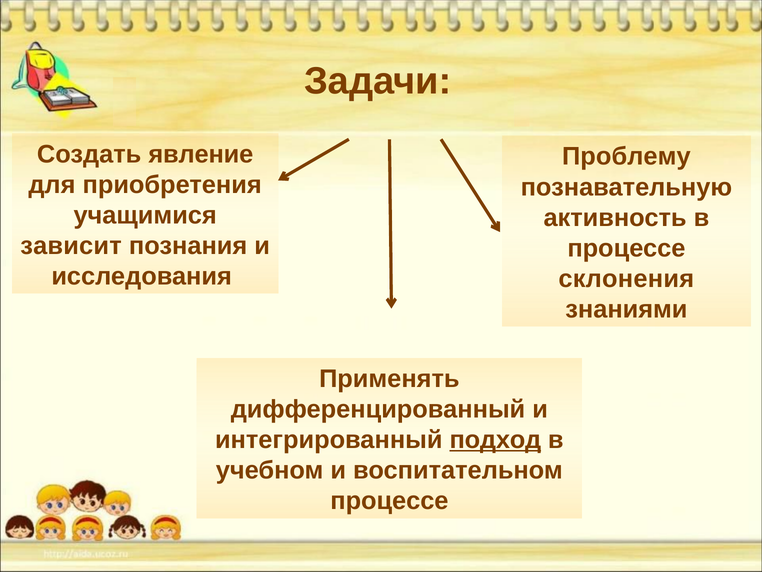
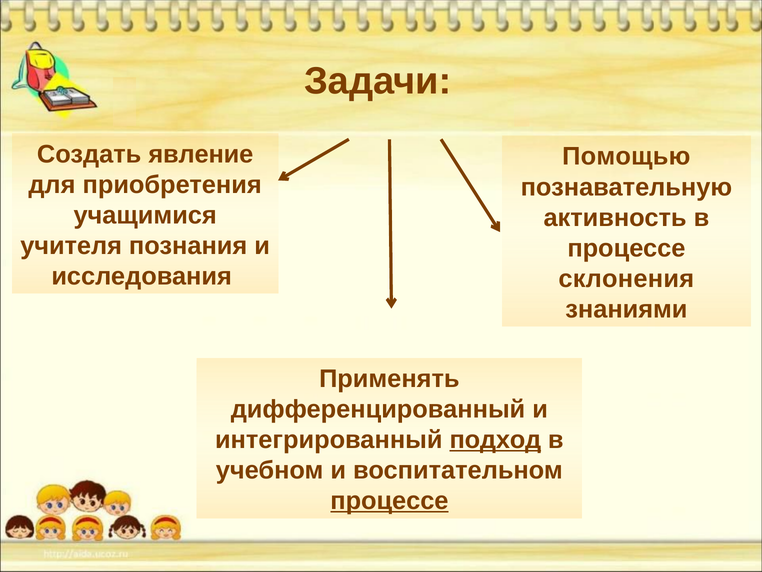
Проблему: Проблему -> Помощью
зависит: зависит -> учителя
процессе at (389, 500) underline: none -> present
